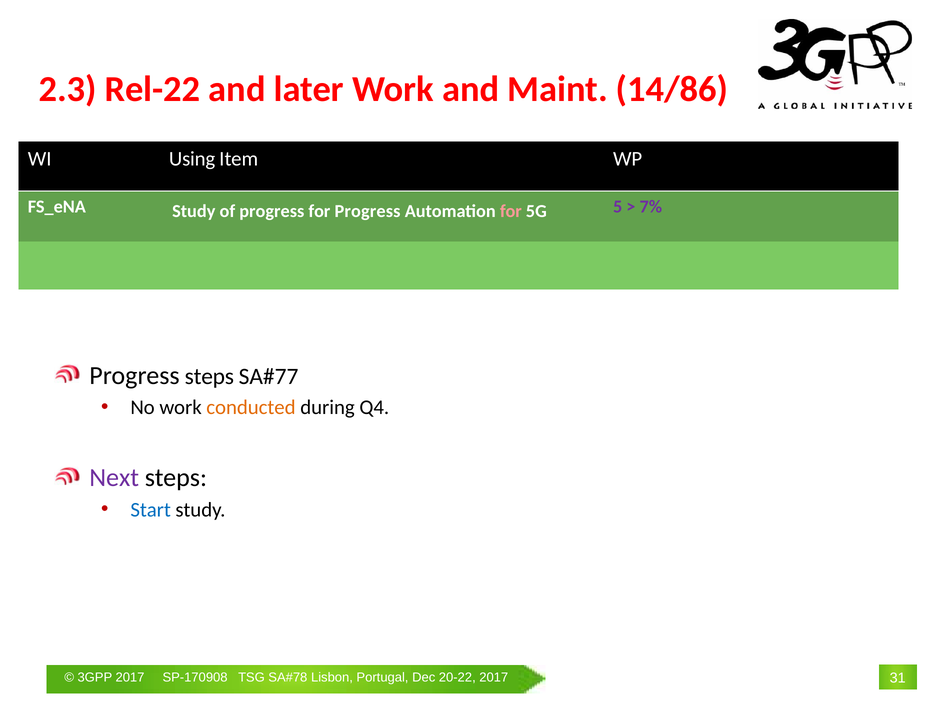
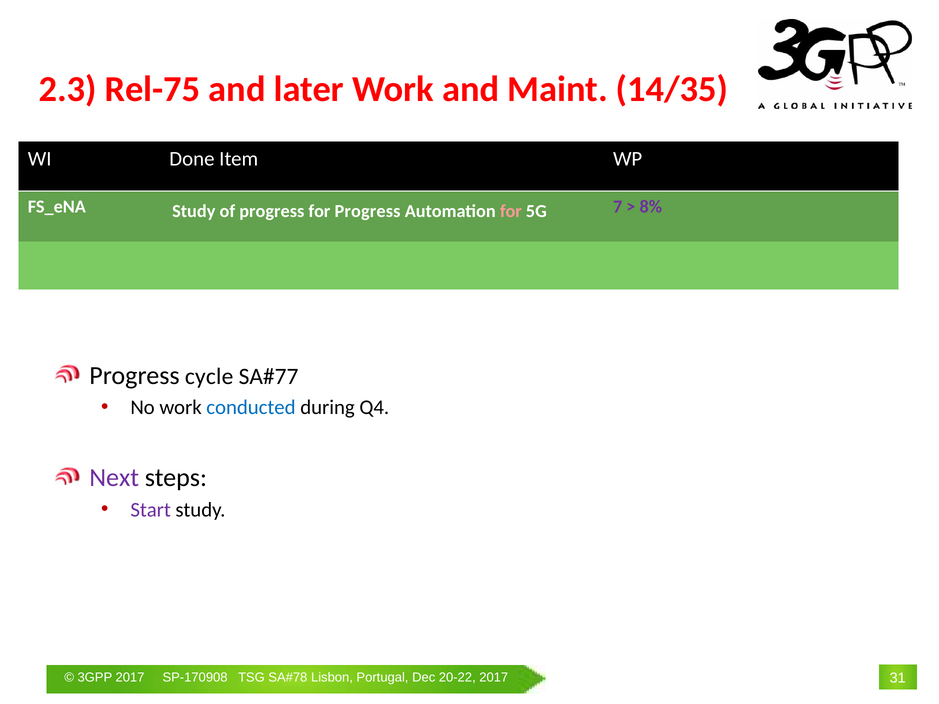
Rel-22: Rel-22 -> Rel-75
14/86: 14/86 -> 14/35
Using: Using -> Done
5: 5 -> 7
7%: 7% -> 8%
Progress steps: steps -> cycle
conducted colour: orange -> blue
Start colour: blue -> purple
